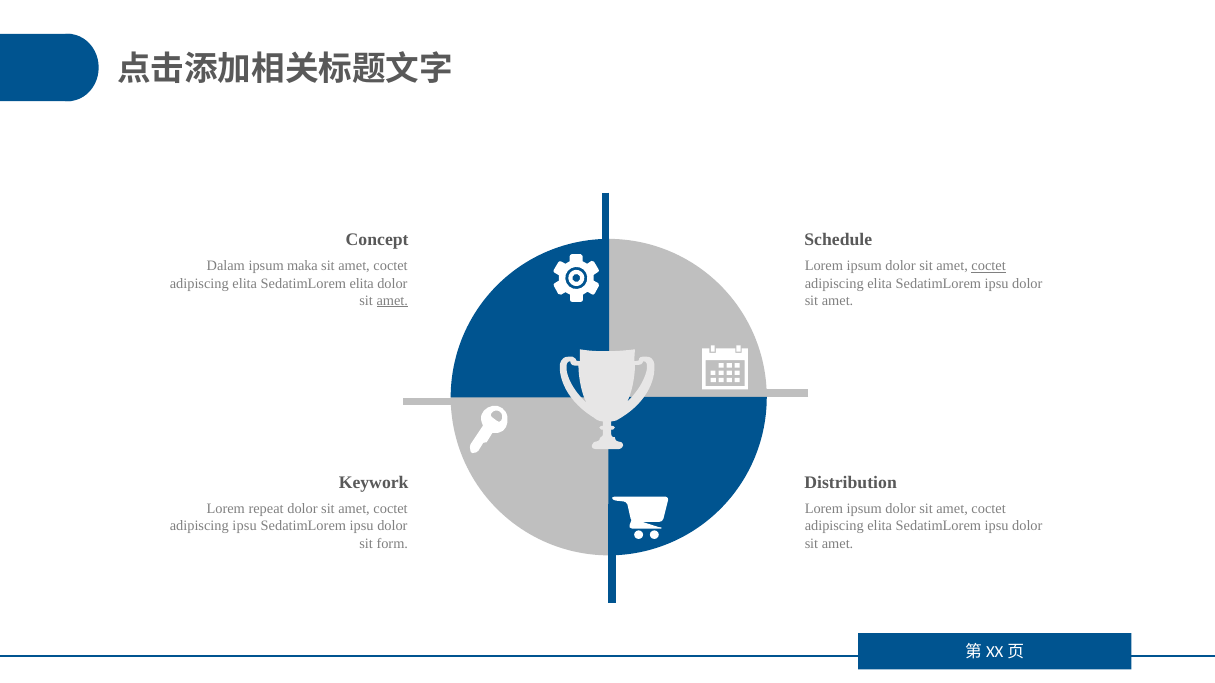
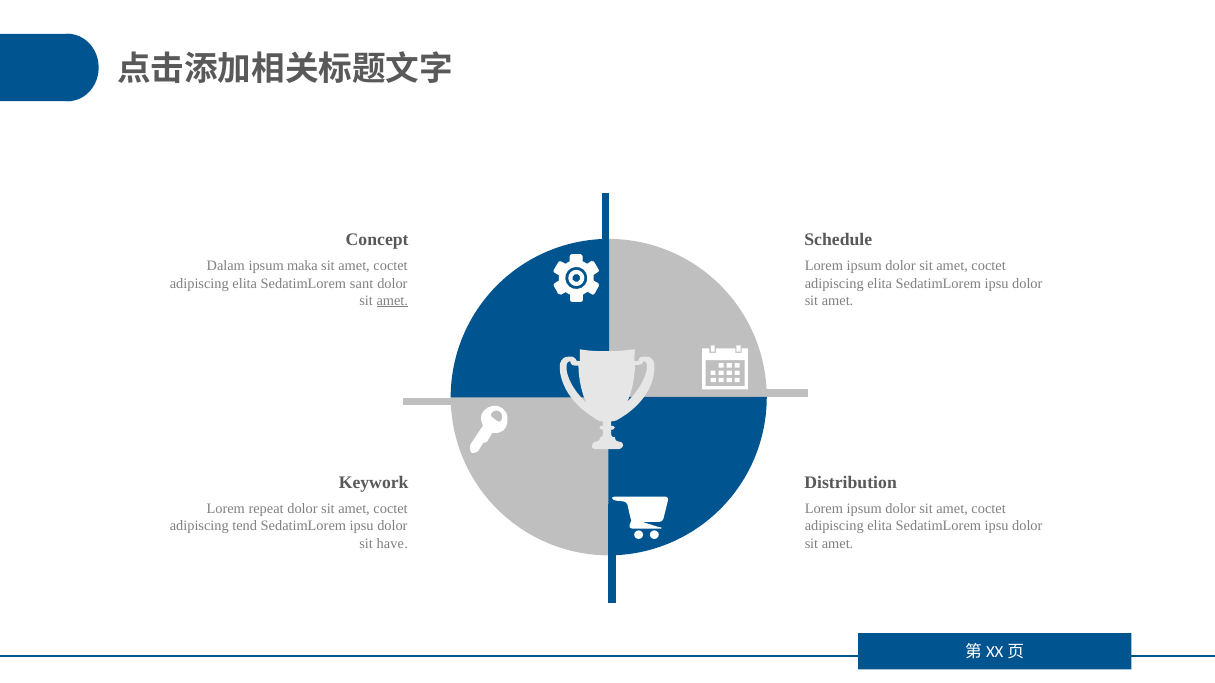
coctet at (989, 266) underline: present -> none
SedatimLorem elita: elita -> sant
adipiscing ipsu: ipsu -> tend
form: form -> have
